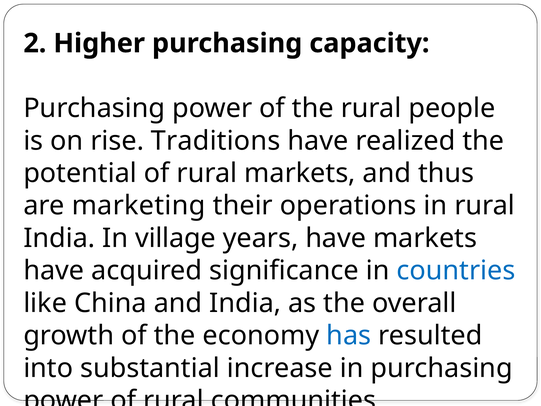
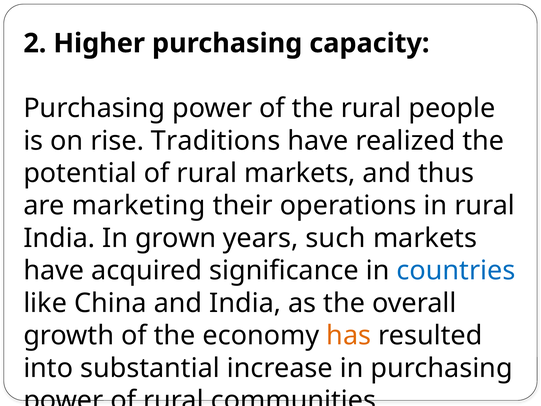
village: village -> grown
years have: have -> such
has colour: blue -> orange
